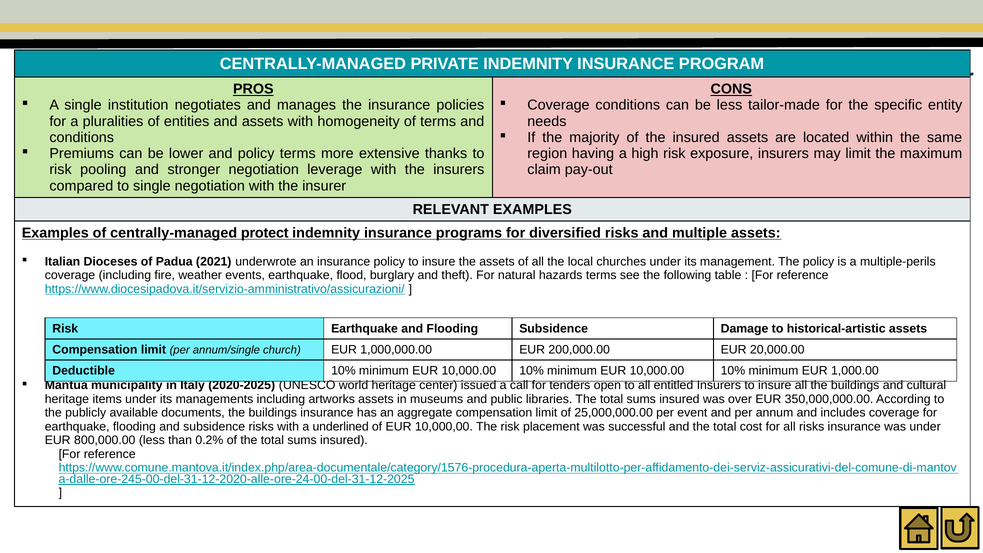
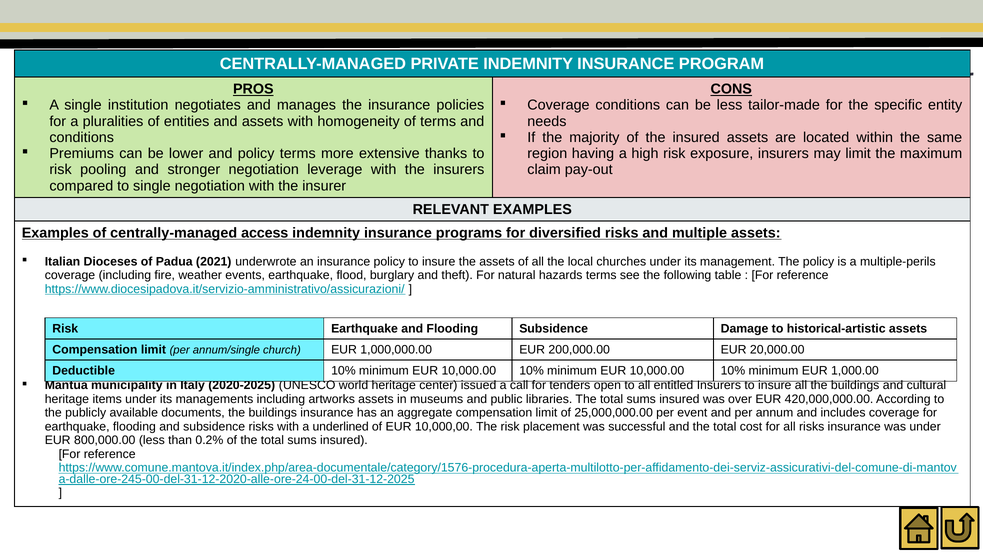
protect: protect -> access
350,000,000.00: 350,000,000.00 -> 420,000,000.00
